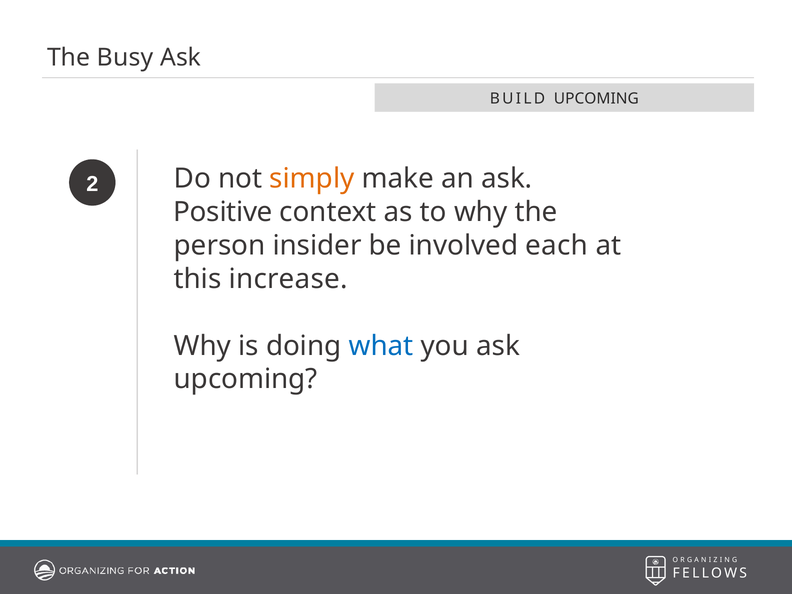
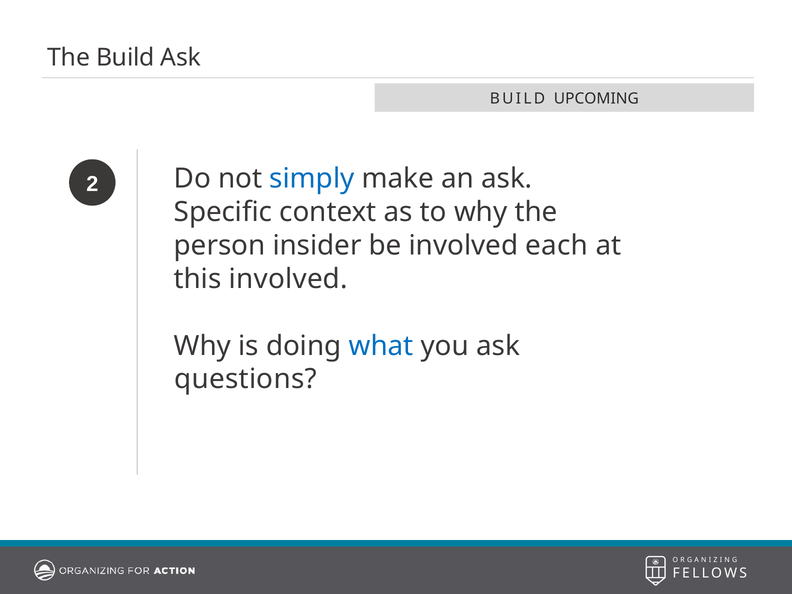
The Busy: Busy -> Build
simply colour: orange -> blue
Positive: Positive -> Specific
this increase: increase -> involved
upcoming at (246, 379): upcoming -> questions
